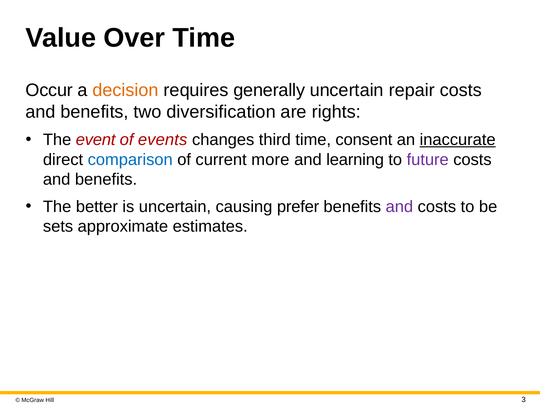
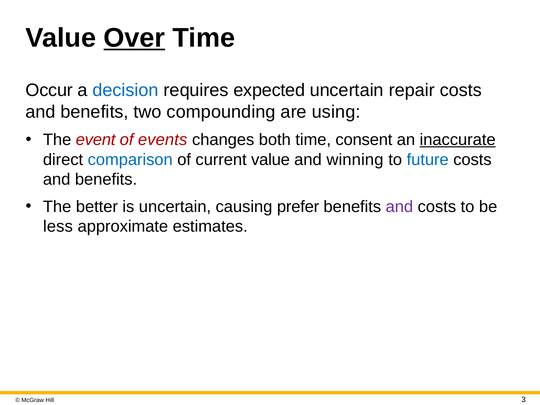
Over underline: none -> present
decision colour: orange -> blue
generally: generally -> expected
diversification: diversification -> compounding
rights: rights -> using
third: third -> both
current more: more -> value
learning: learning -> winning
future colour: purple -> blue
sets: sets -> less
